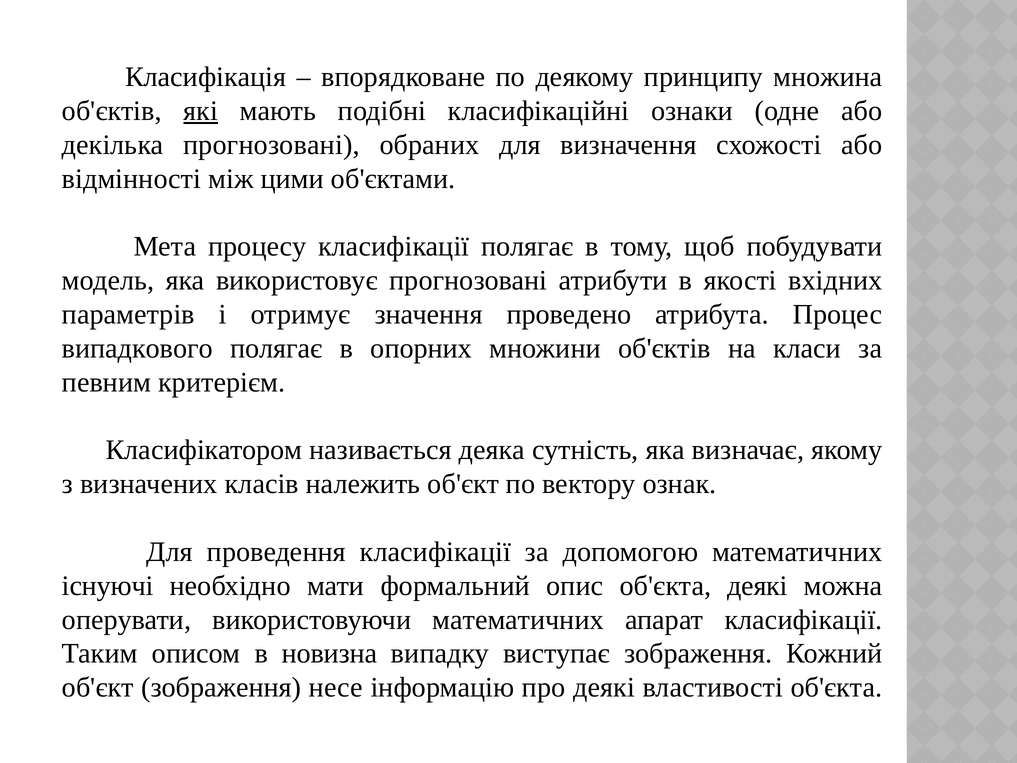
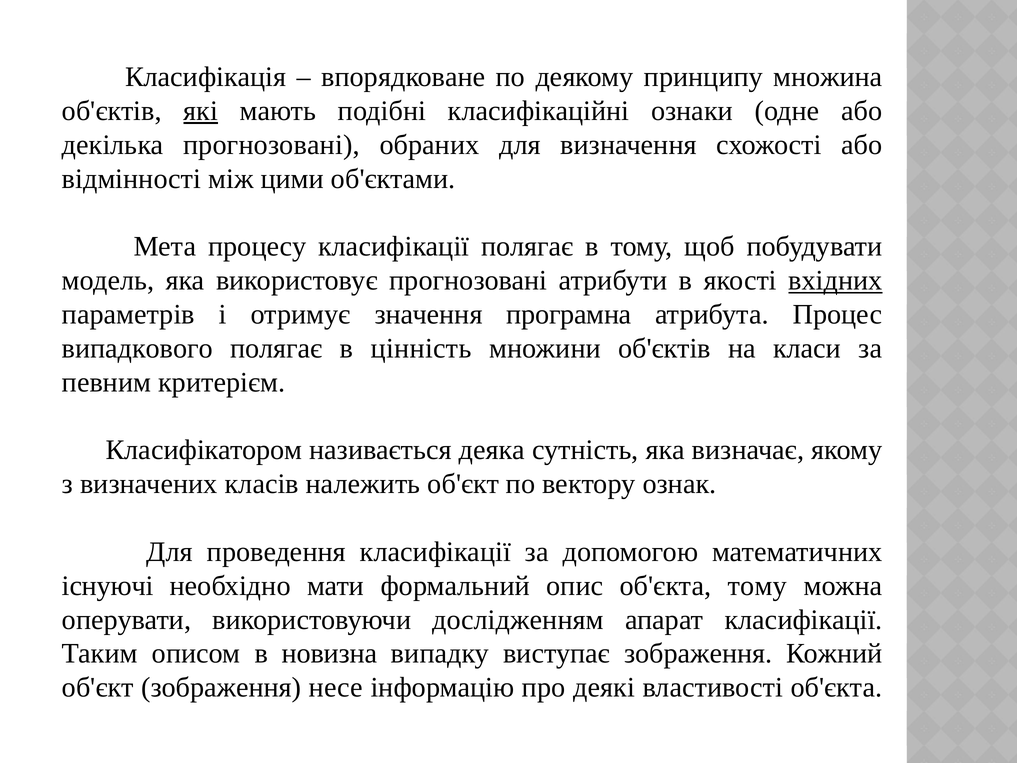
вхідних underline: none -> present
проведено: проведено -> програмна
опорних: опорних -> цінність
об'єкта деякі: деякі -> тому
використовуючи математичних: математичних -> дослідженням
